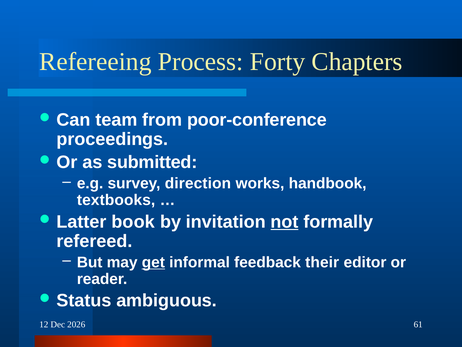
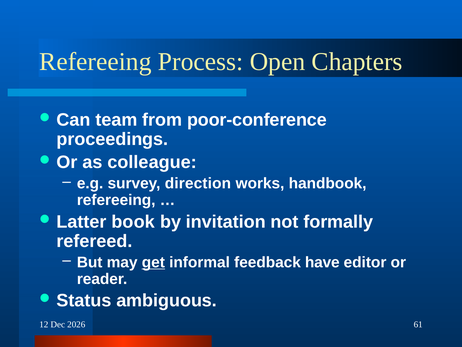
Forty: Forty -> Open
submitted: submitted -> colleague
textbooks at (116, 200): textbooks -> refereeing
not underline: present -> none
their: their -> have
